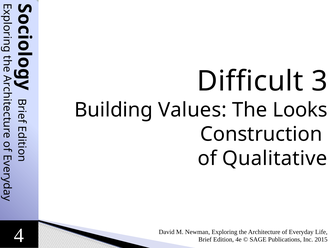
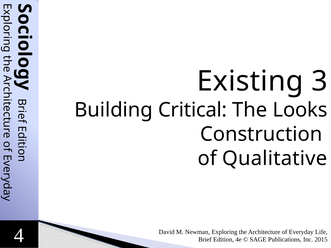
Difficult: Difficult -> Existing
Values: Values -> Critical
